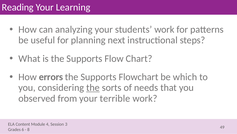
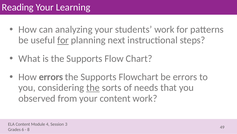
for at (63, 40) underline: none -> present
be which: which -> errors
your terrible: terrible -> content
